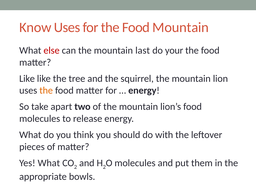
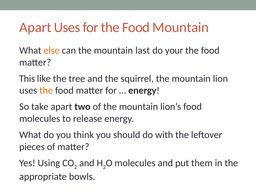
Know at (35, 27): Know -> Apart
else colour: red -> orange
Like at (27, 79): Like -> This
Yes What: What -> Using
